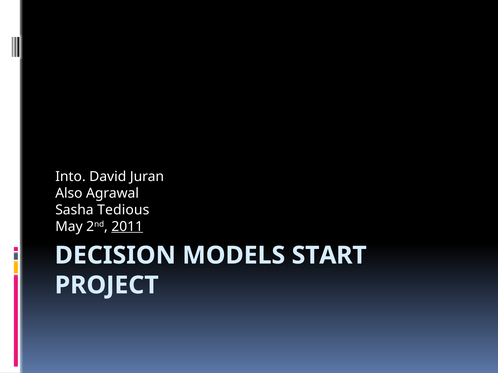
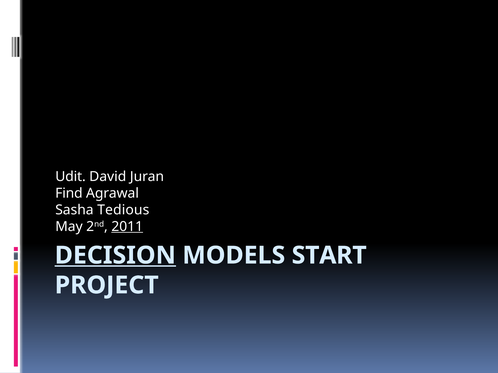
Into: Into -> Udit
Also: Also -> Find
DECISION underline: none -> present
